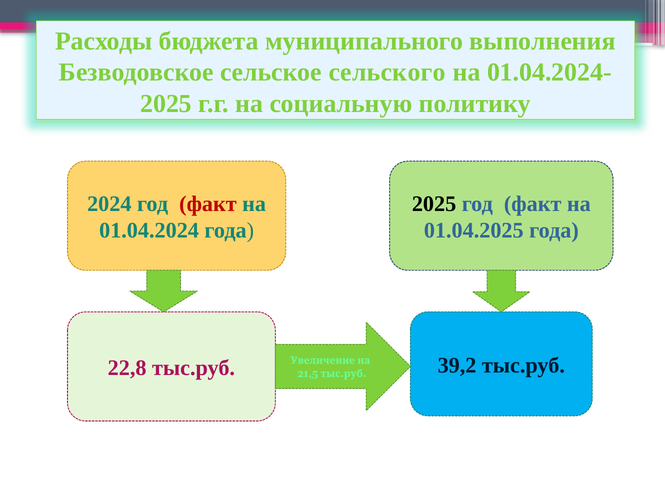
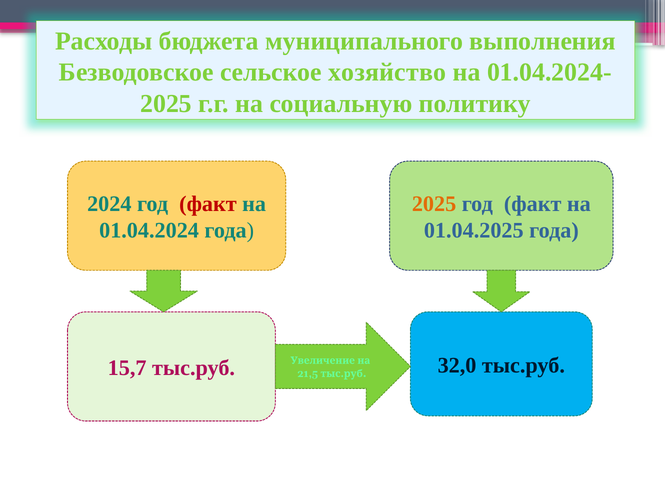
сельского: сельского -> хозяйство
2025 at (434, 204) colour: black -> orange
22,8: 22,8 -> 15,7
39,2: 39,2 -> 32,0
